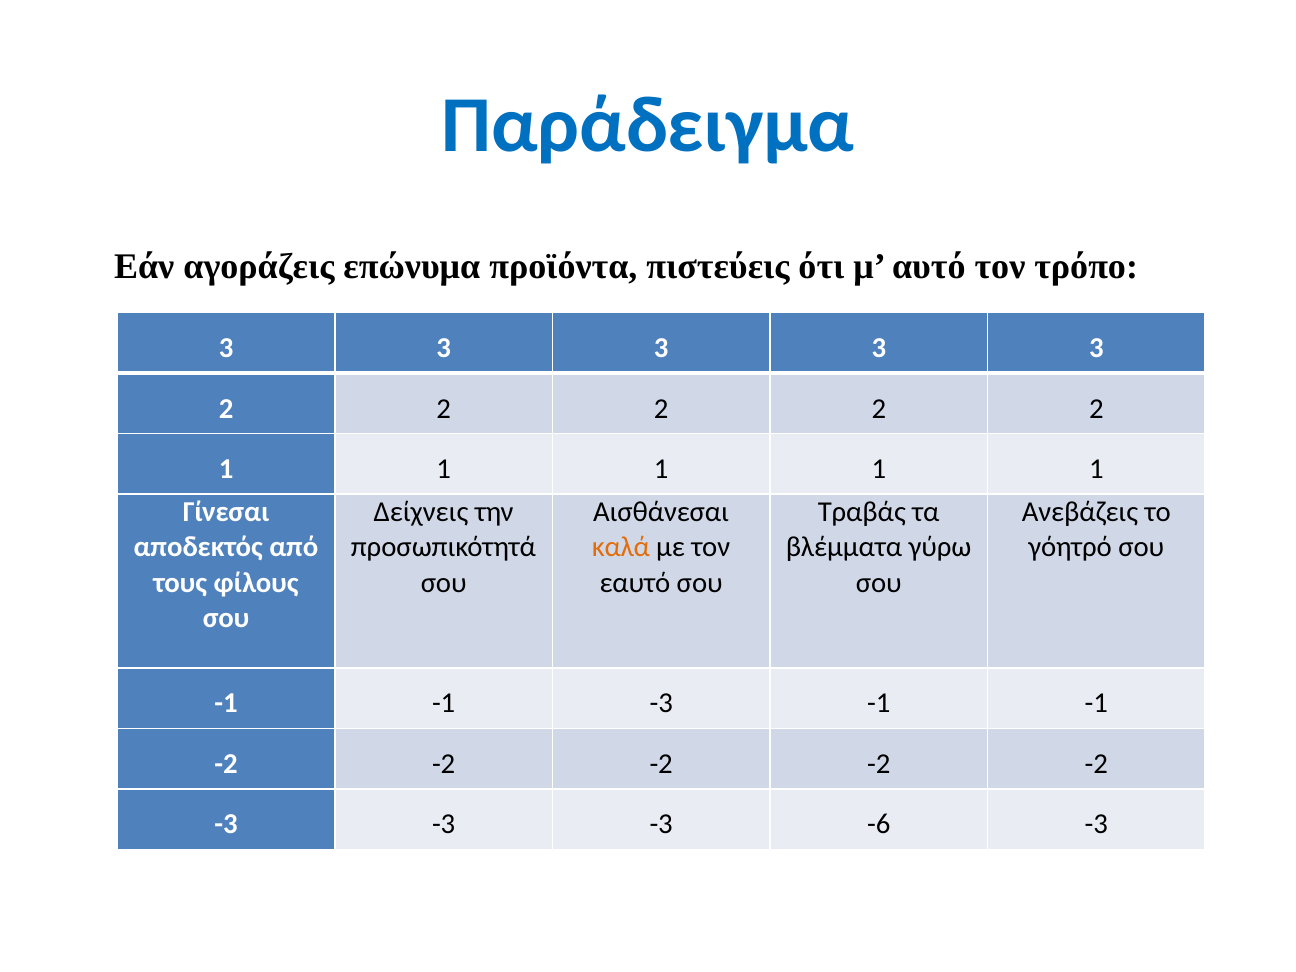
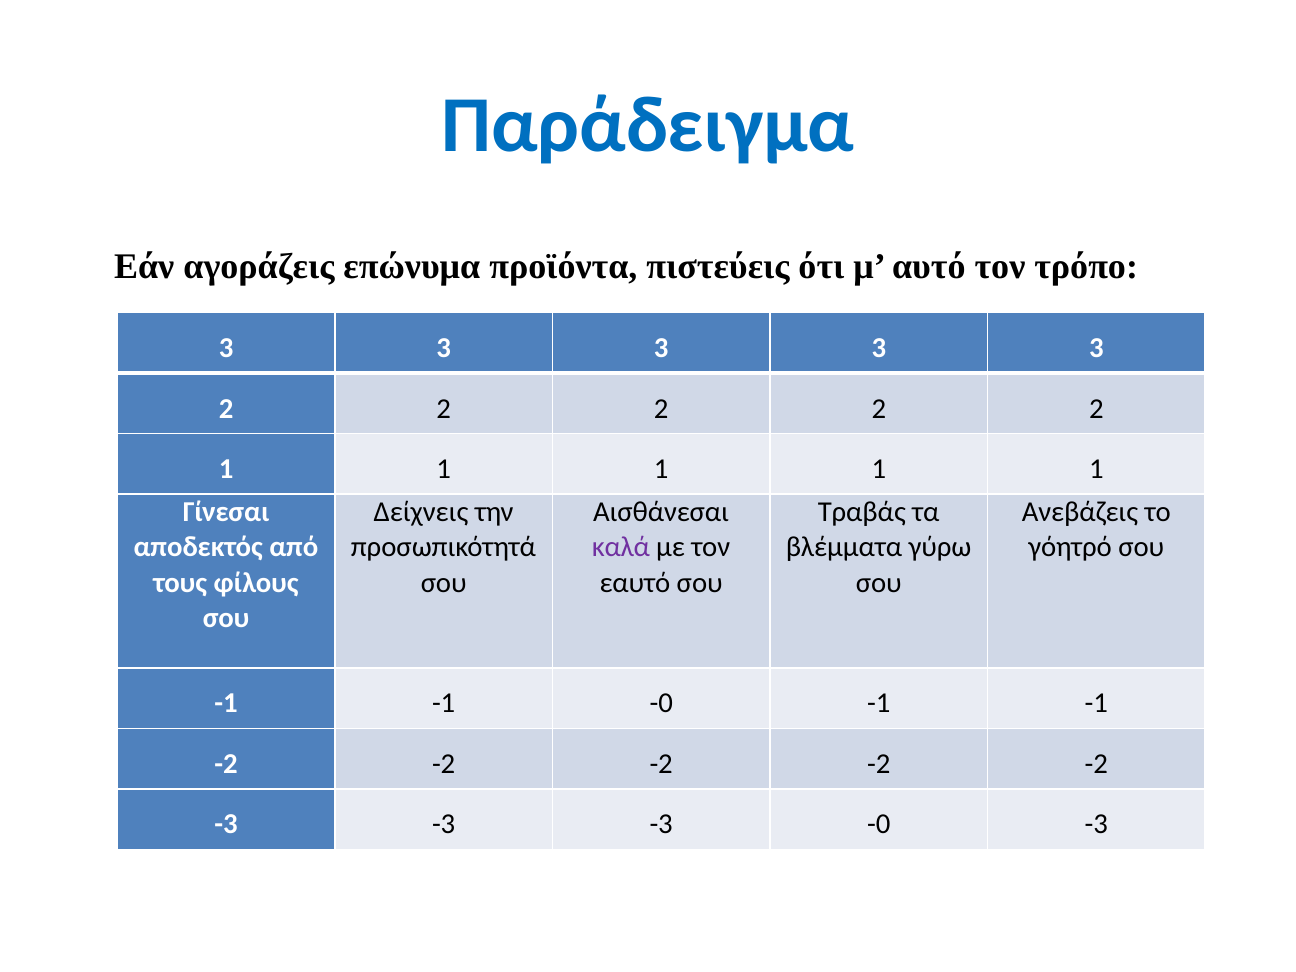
καλά colour: orange -> purple
-1 -3: -3 -> -0
-3 -6: -6 -> -0
